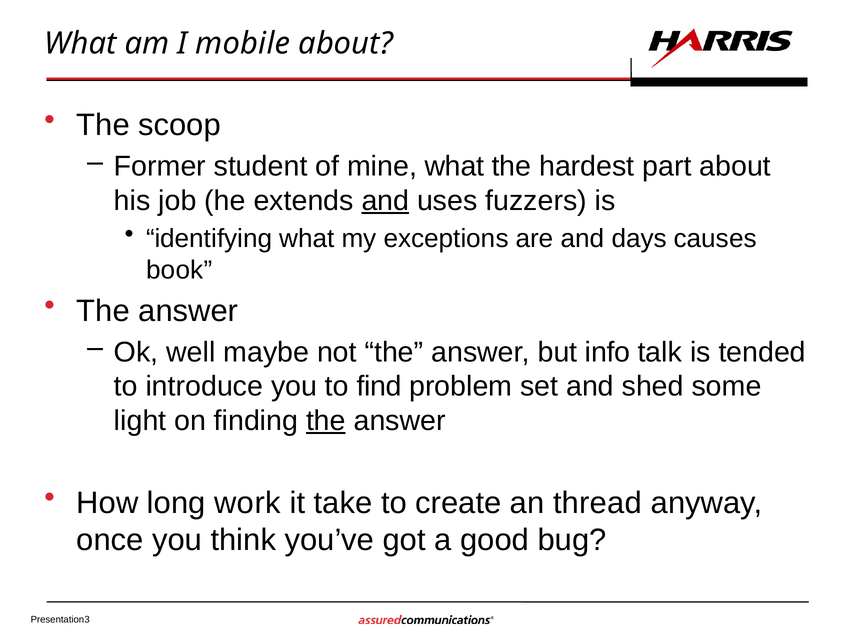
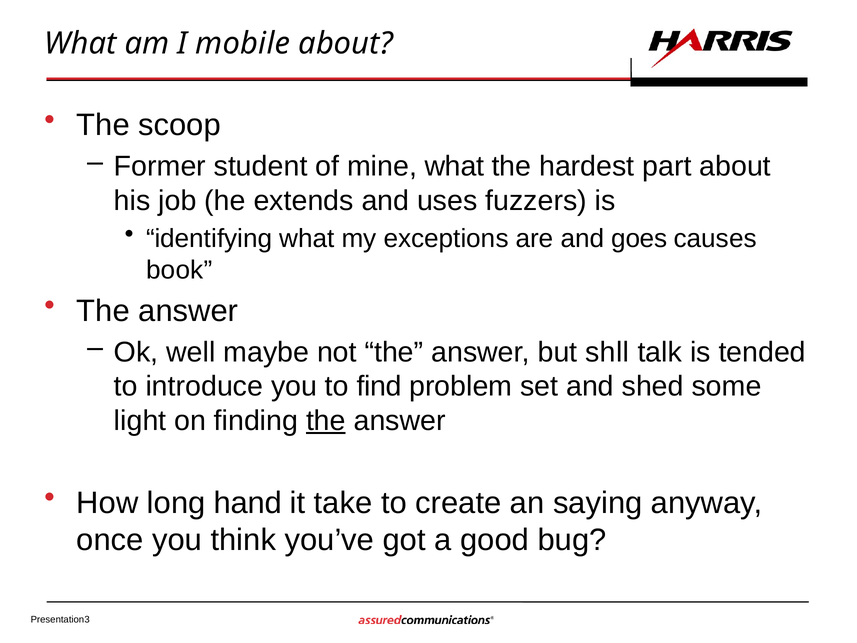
and at (385, 201) underline: present -> none
days: days -> goes
info: info -> shll
work: work -> hand
thread: thread -> saying
